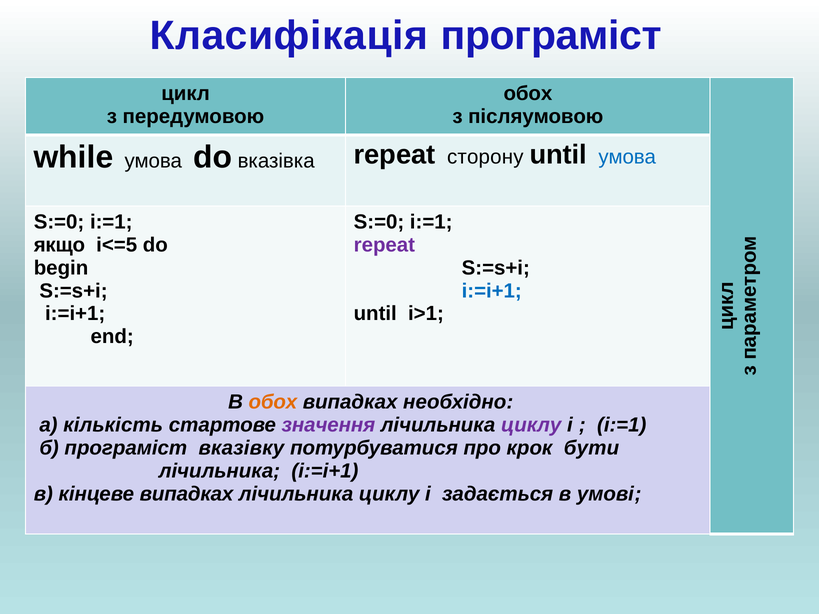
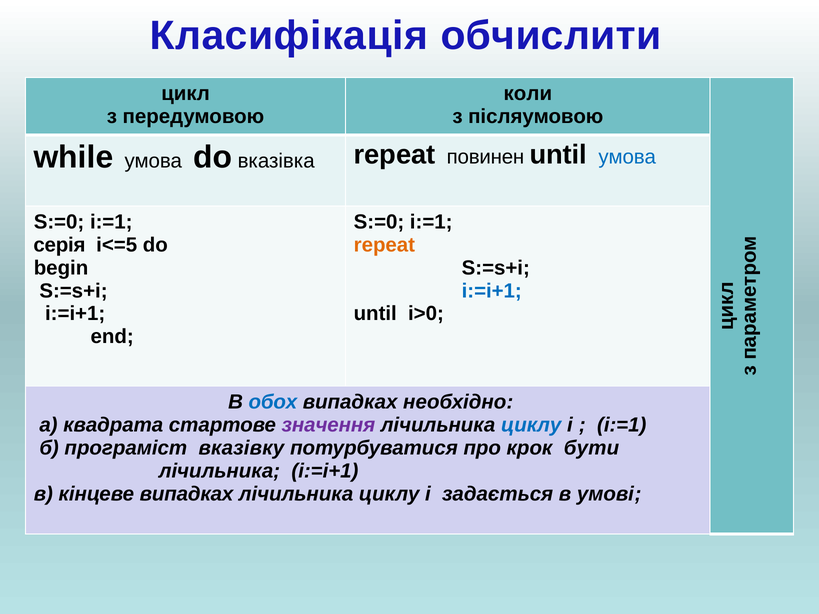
Класифікація програміст: програміст -> обчислити
обох at (528, 94): обох -> коли
сторону: сторону -> повинен
якщо: якщо -> серія
repeat at (384, 245) colour: purple -> orange
i>1: i>1 -> i>0
обох at (273, 402) colour: orange -> blue
кількість: кількість -> квадрата
циклу at (531, 425) colour: purple -> blue
